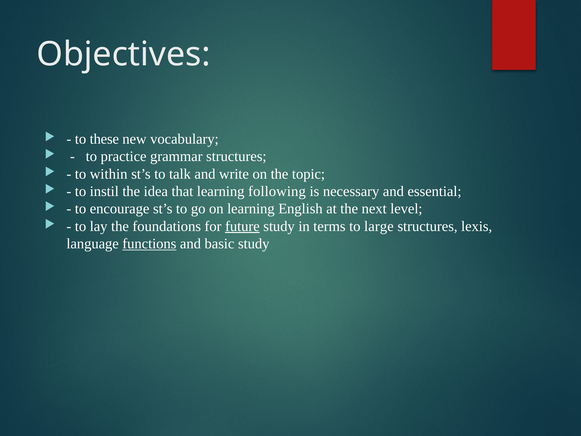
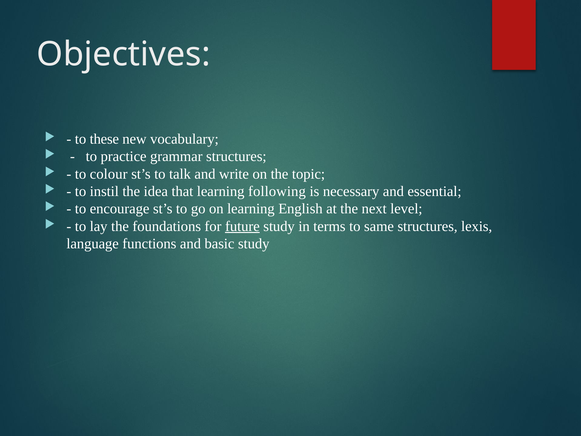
within: within -> colour
large: large -> same
functions underline: present -> none
